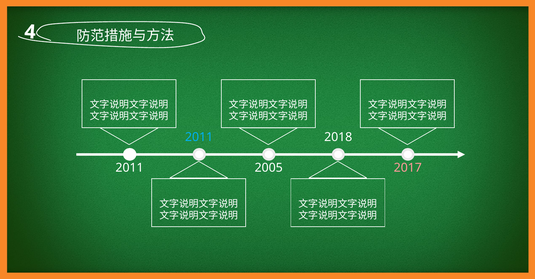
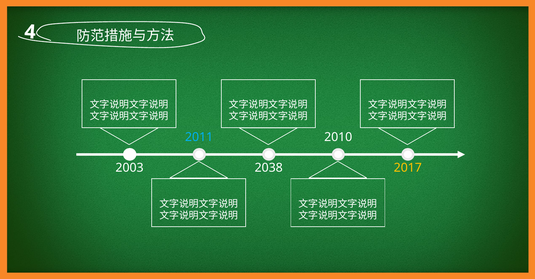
2018: 2018 -> 2010
2011 at (130, 168): 2011 -> 2003
2005: 2005 -> 2038
2017 colour: pink -> yellow
